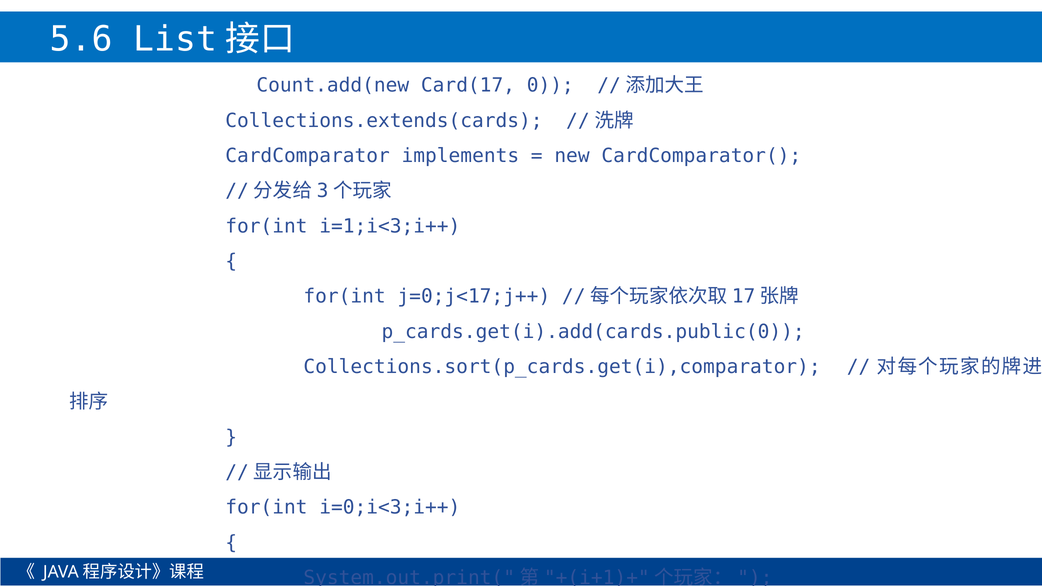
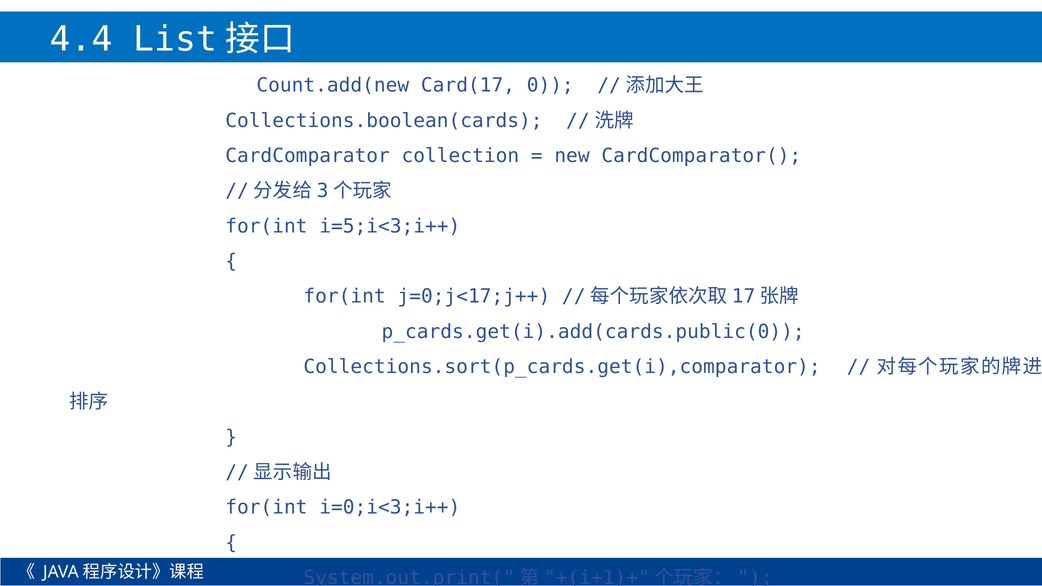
5.6: 5.6 -> 4.4
Collections.extends(cards: Collections.extends(cards -> Collections.boolean(cards
implements: implements -> collection
i=1;i<3;i++: i=1;i<3;i++ -> i=5;i<3;i++
